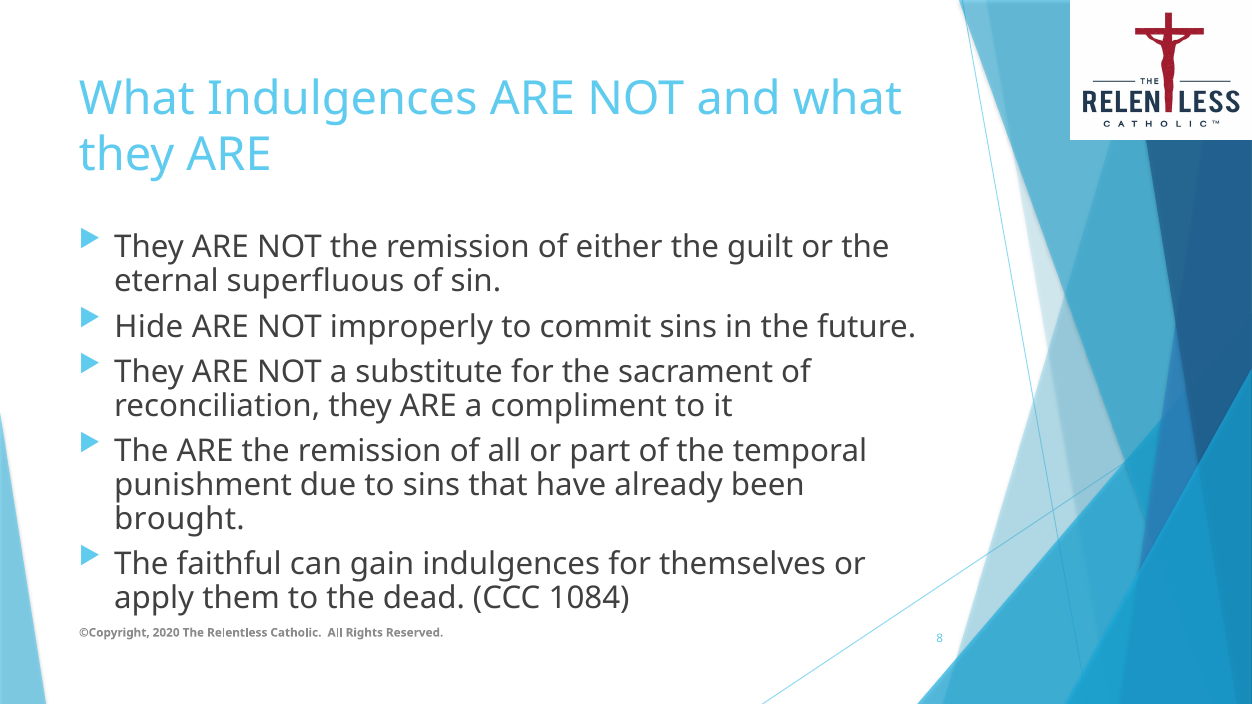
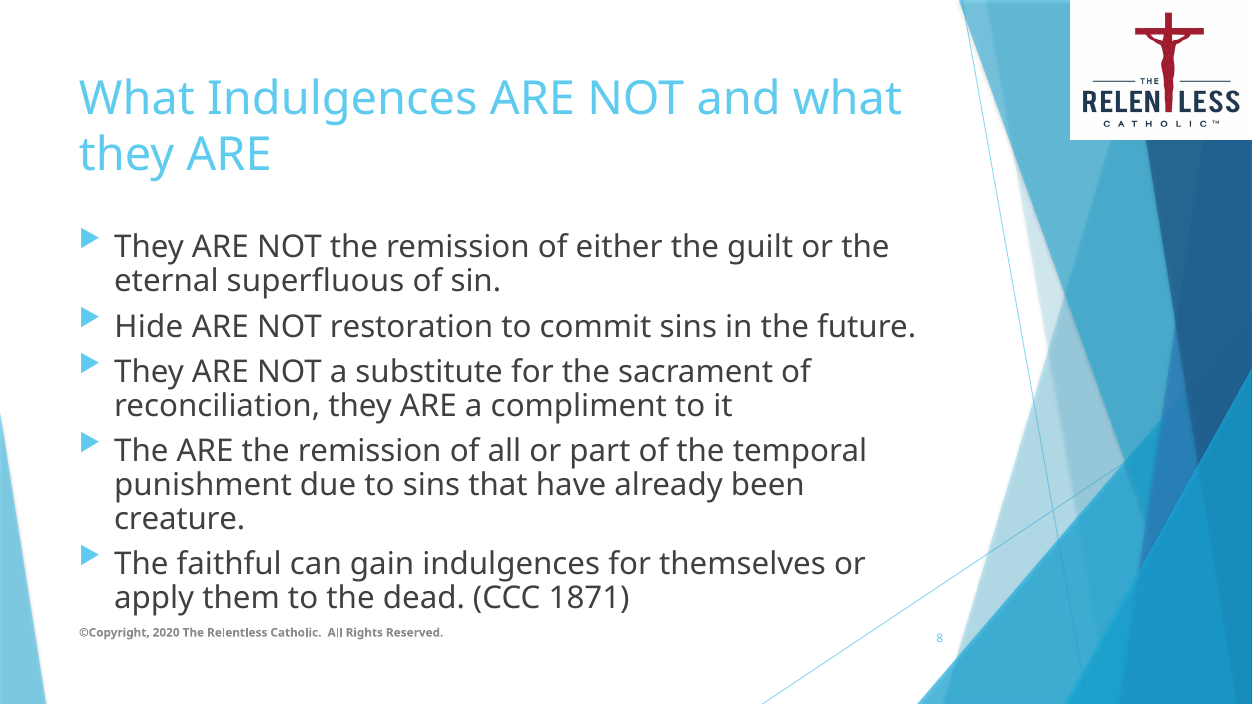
improperly: improperly -> restoration
brought: brought -> creature
1084: 1084 -> 1871
